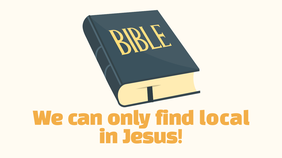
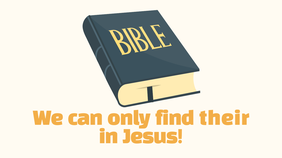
local: local -> their
